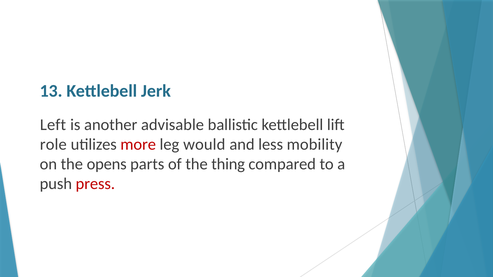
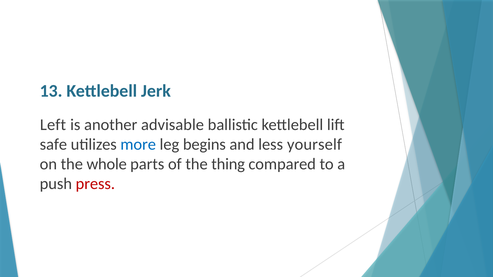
role: role -> safe
more colour: red -> blue
would: would -> begins
mobility: mobility -> yourself
opens: opens -> whole
